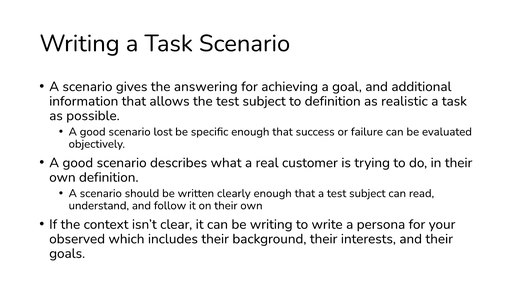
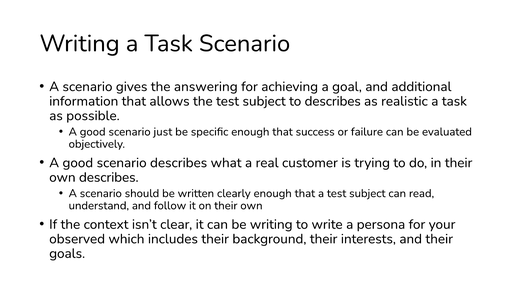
to definition: definition -> describes
lost: lost -> just
own definition: definition -> describes
